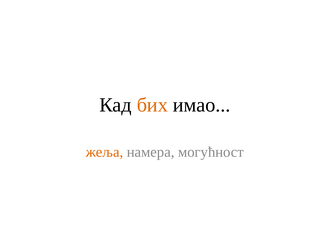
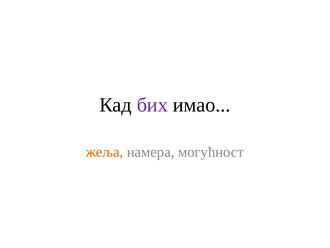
бих colour: orange -> purple
